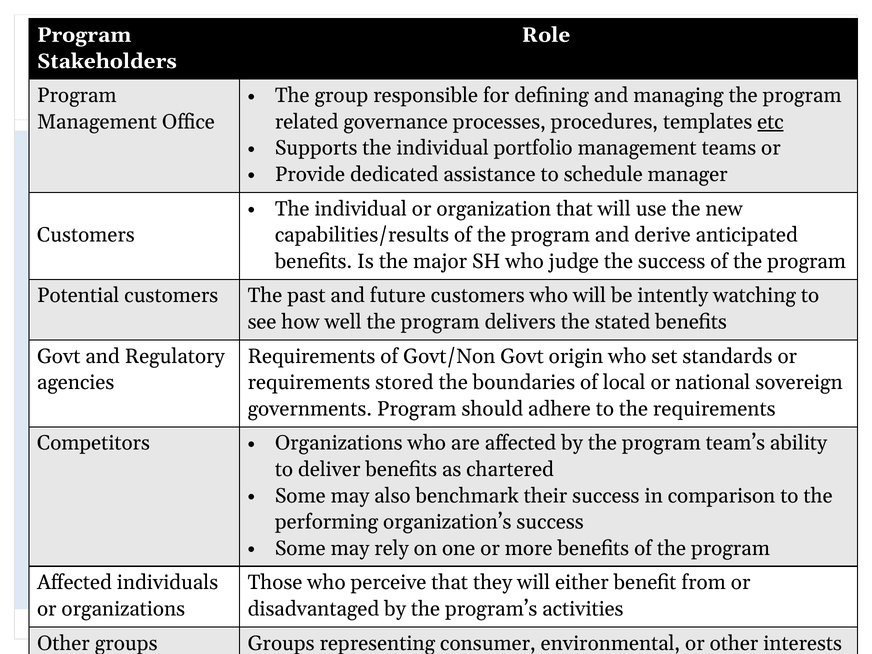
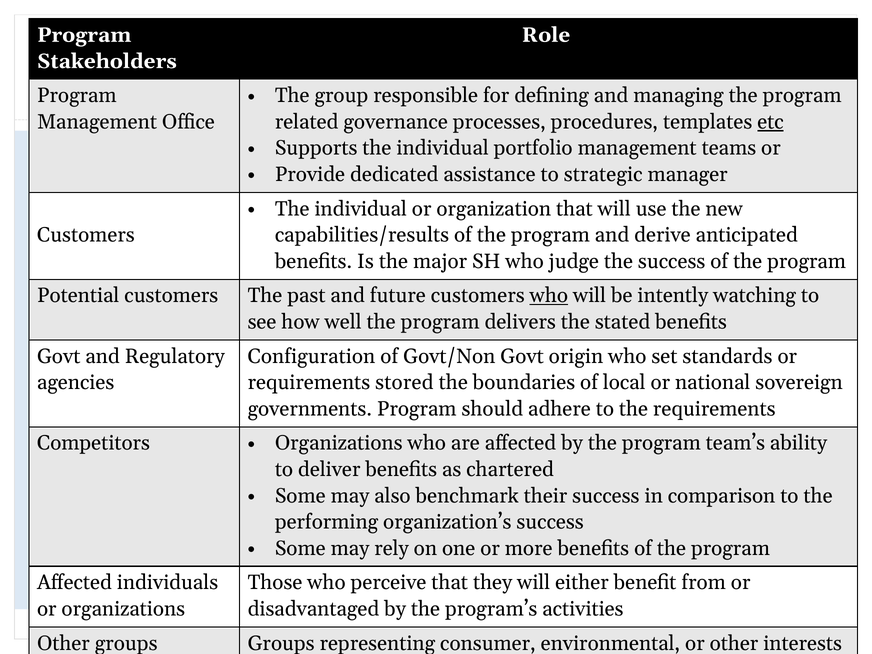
schedule: schedule -> strategic
who at (549, 296) underline: none -> present
Requirements at (312, 356): Requirements -> Configuration
